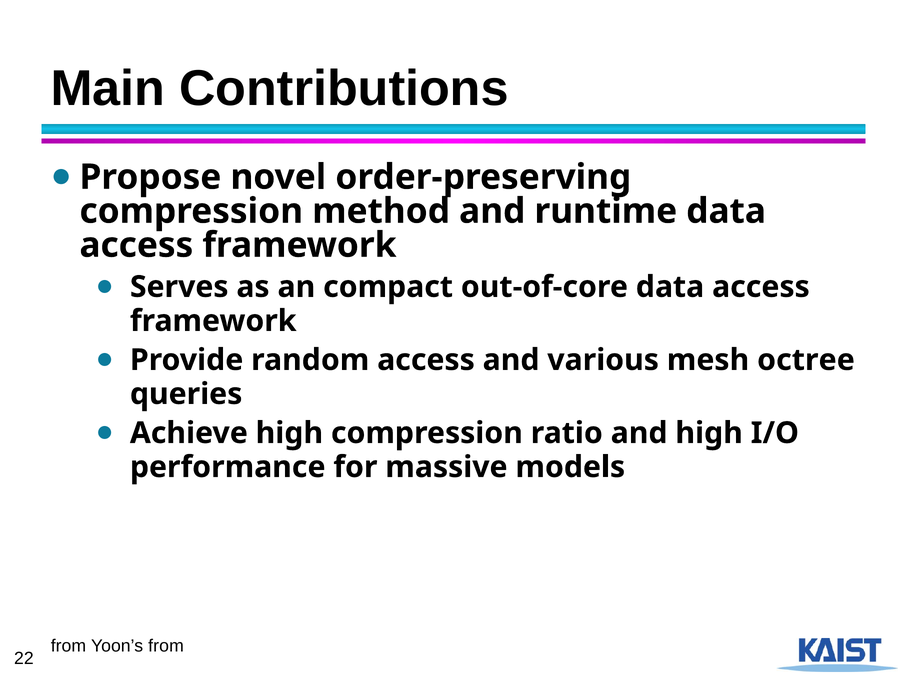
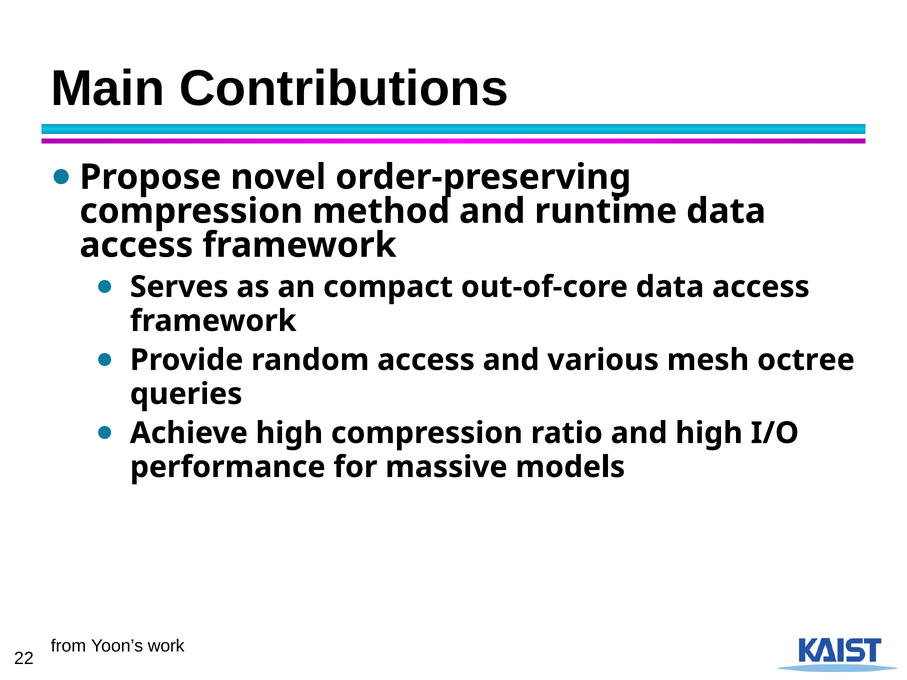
Yoon’s from: from -> work
